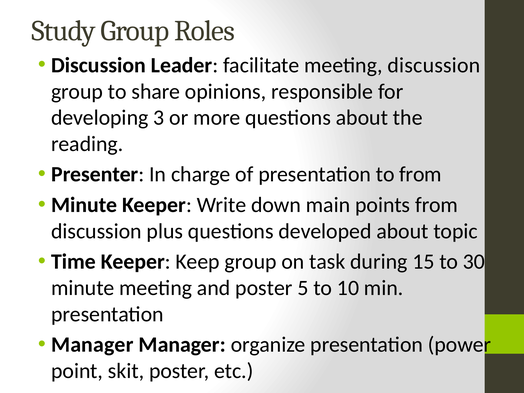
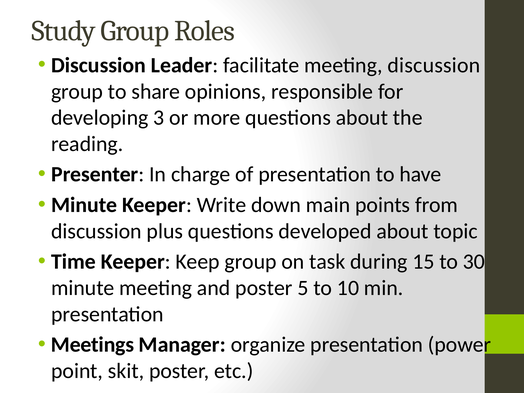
to from: from -> have
Manager at (92, 345): Manager -> Meetings
